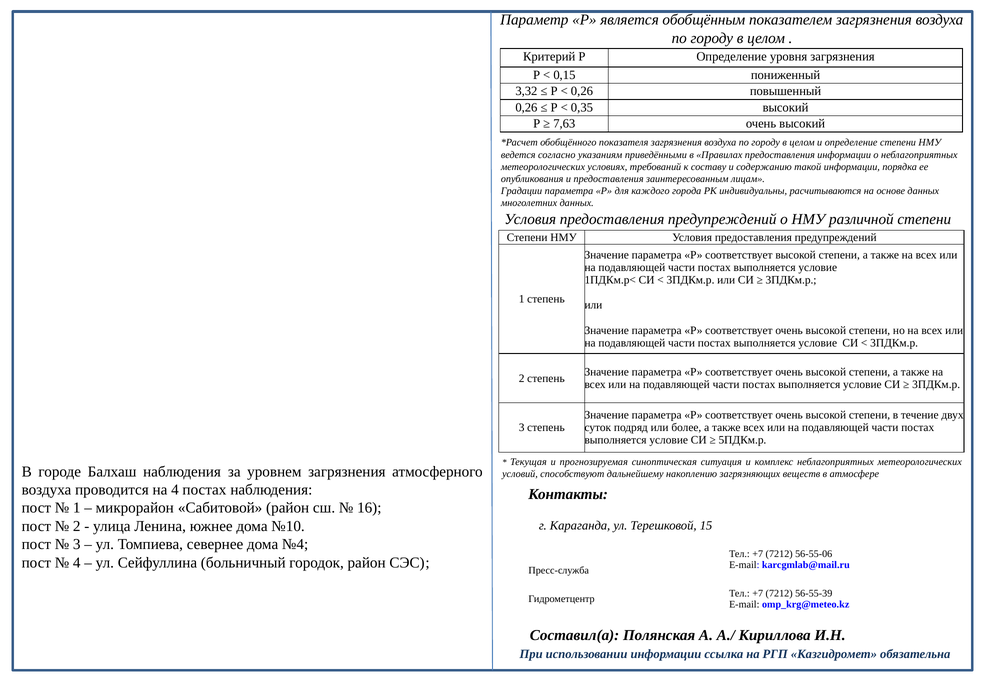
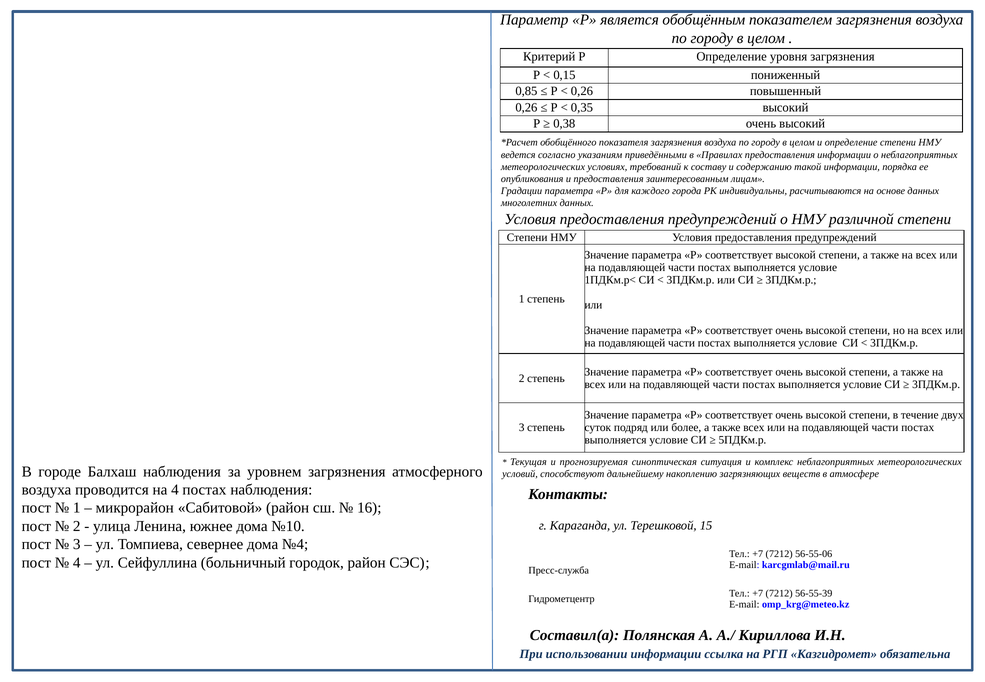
3,32: 3,32 -> 0,85
7,63: 7,63 -> 0,38
